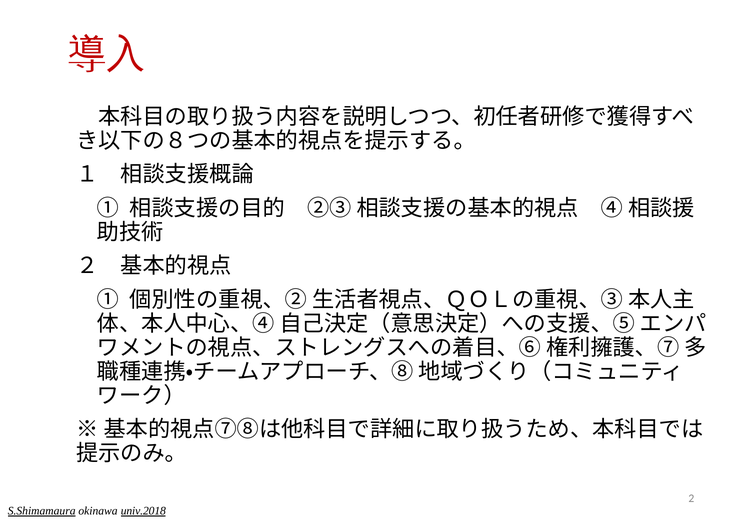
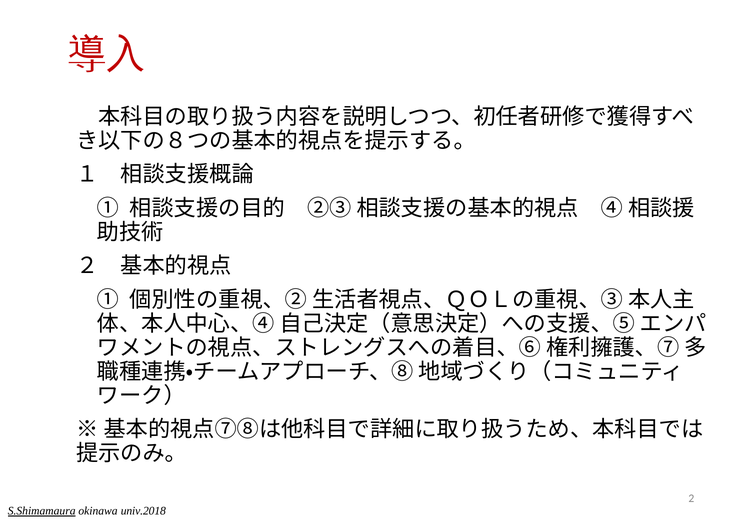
univ.2018 underline: present -> none
